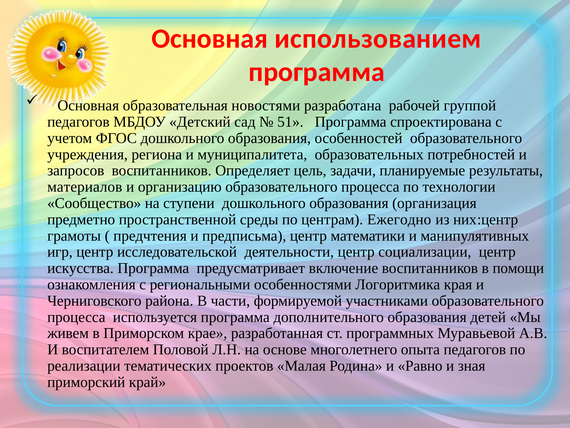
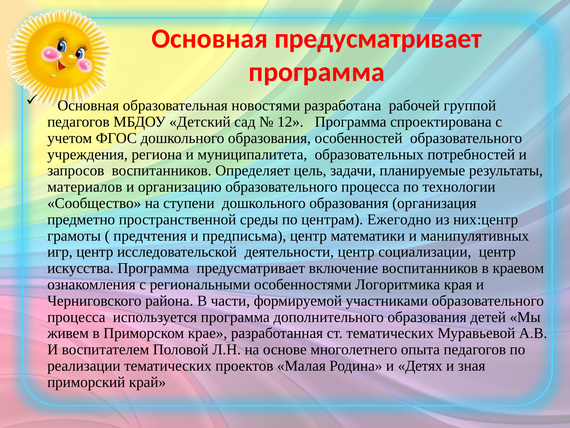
Основная использованием: использованием -> предусматривает
51: 51 -> 12
помощи: помощи -> краевом
ст программных: программных -> тематических
Равно: Равно -> Детях
